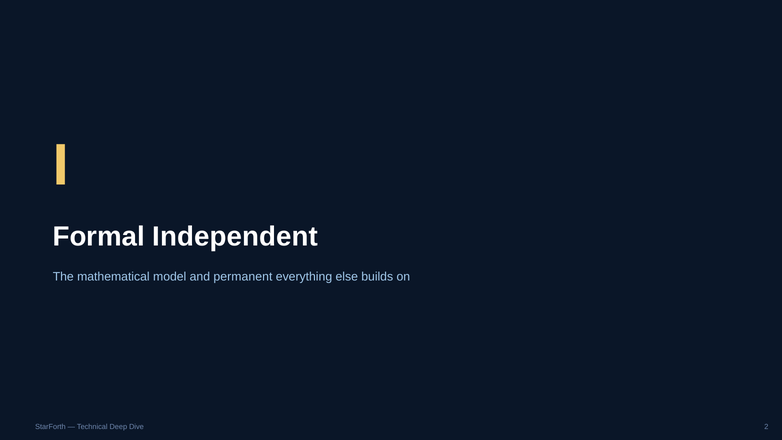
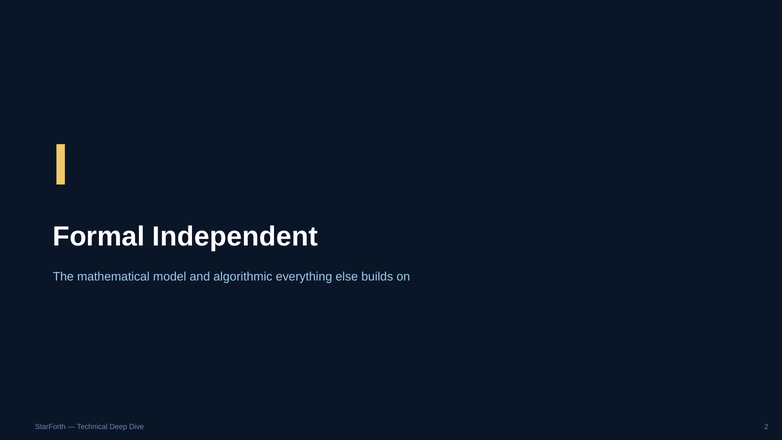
permanent: permanent -> algorithmic
